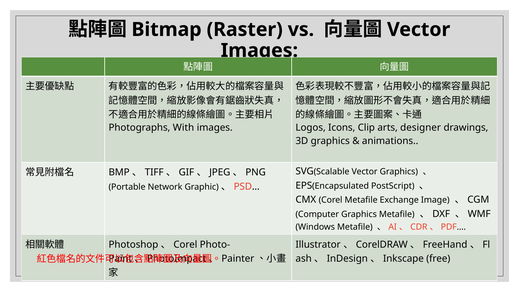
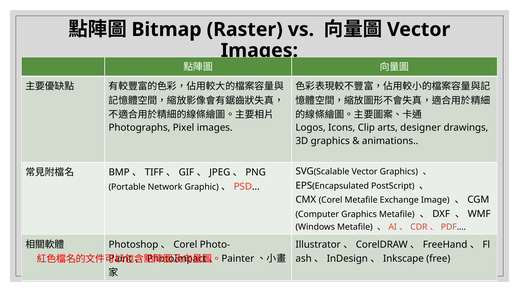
With: With -> Pixel
